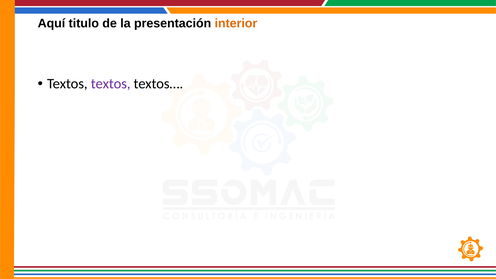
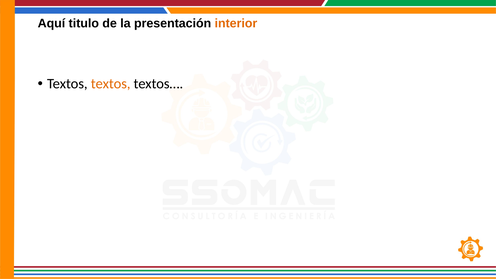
textos at (111, 84) colour: purple -> orange
